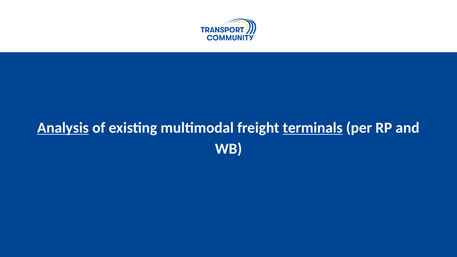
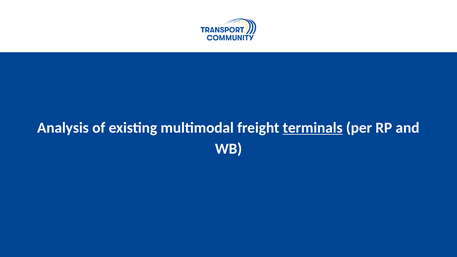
Analysis underline: present -> none
